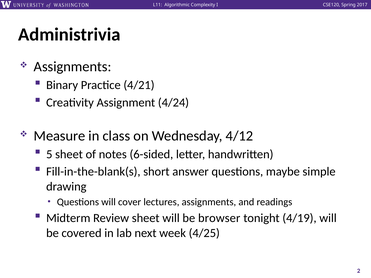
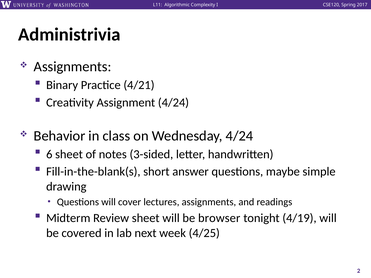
Measure: Measure -> Behavior
Wednesday 4/12: 4/12 -> 4/24
5: 5 -> 6
6-sided: 6-sided -> 3-sided
